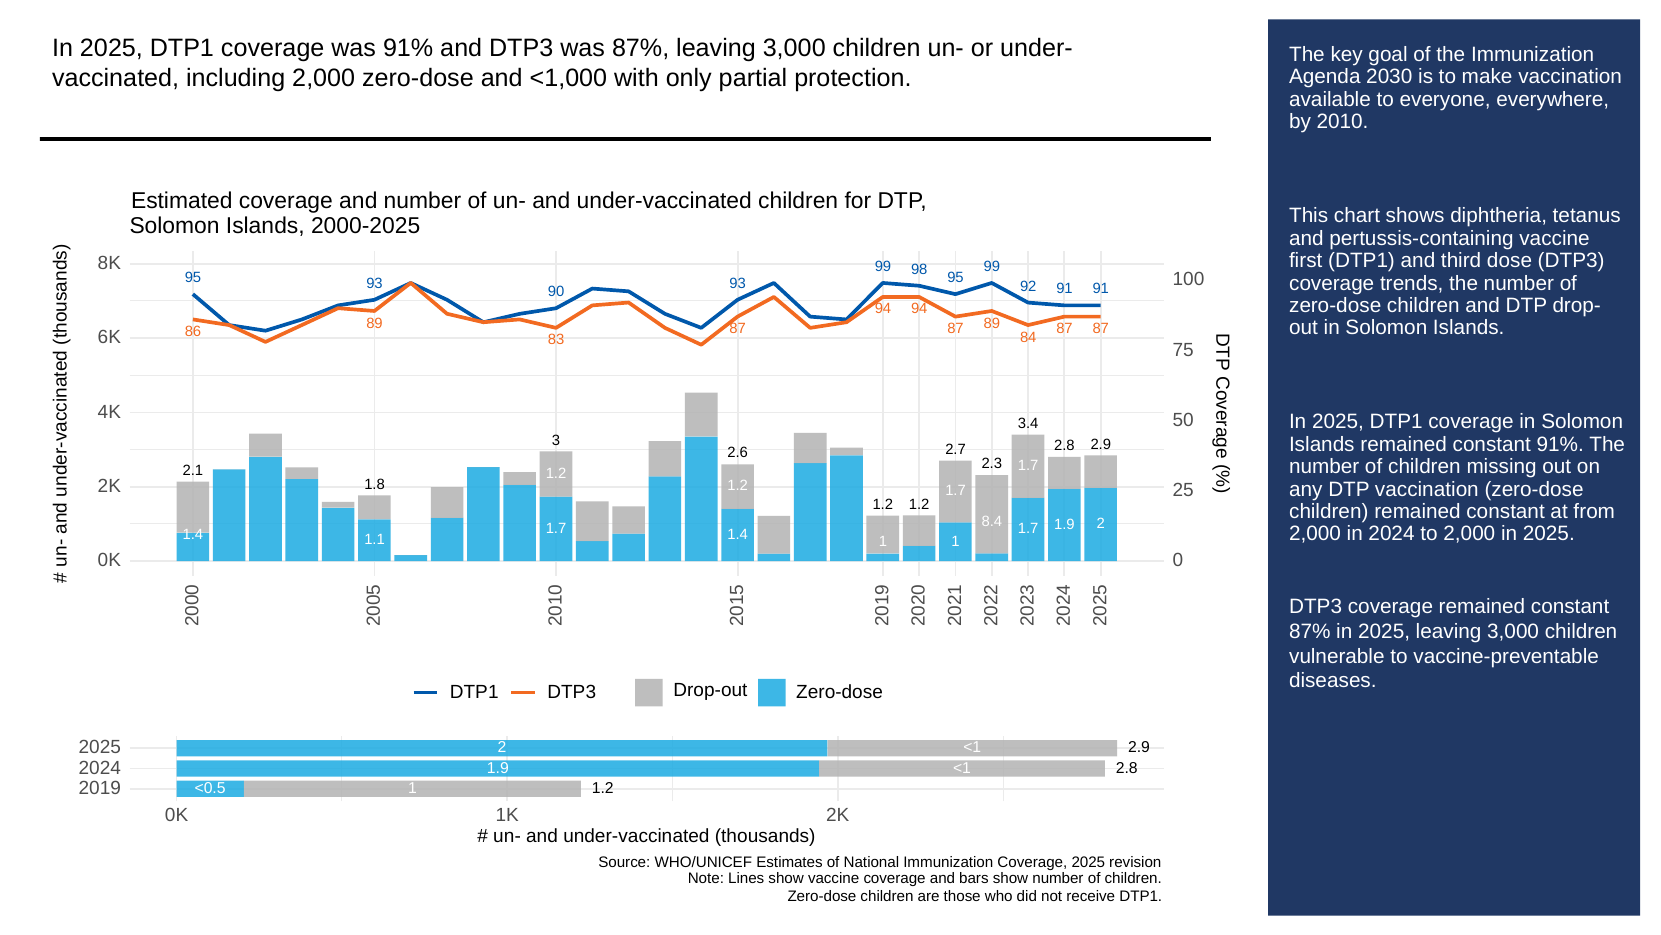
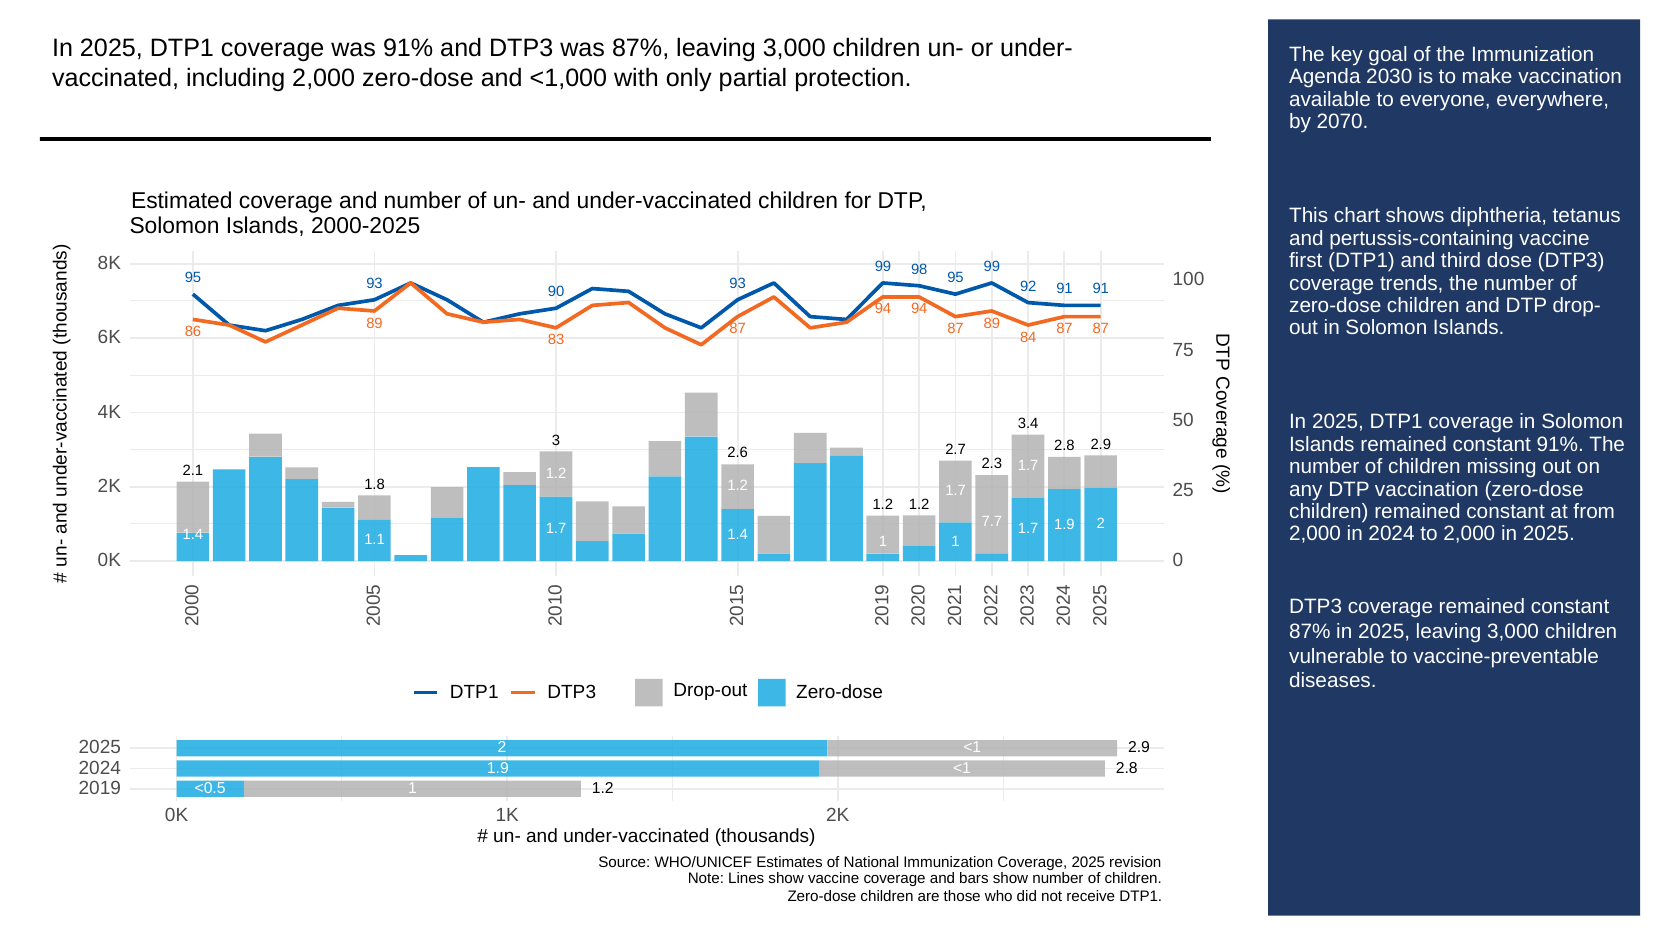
2010: 2010 -> 2070
8.4: 8.4 -> 7.7
